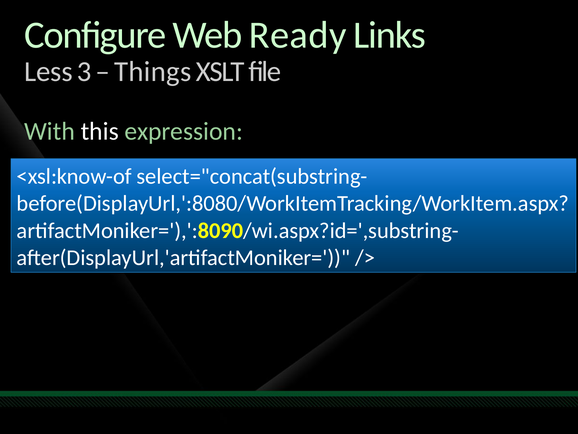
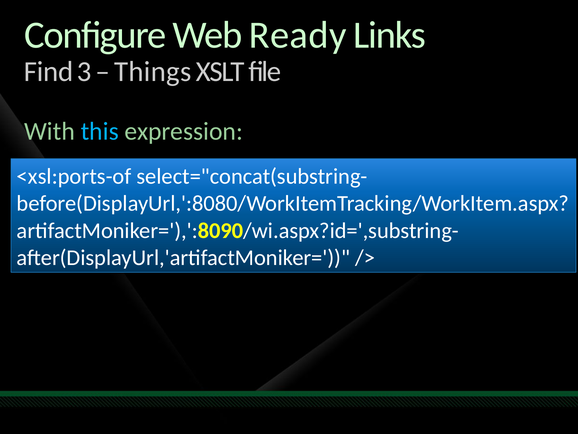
Less: Less -> Find
this colour: white -> light blue
<xsl:know-of: <xsl:know-of -> <xsl:ports-of
